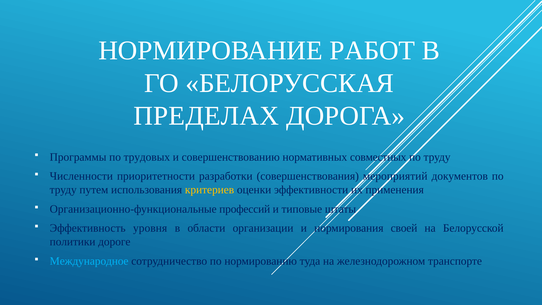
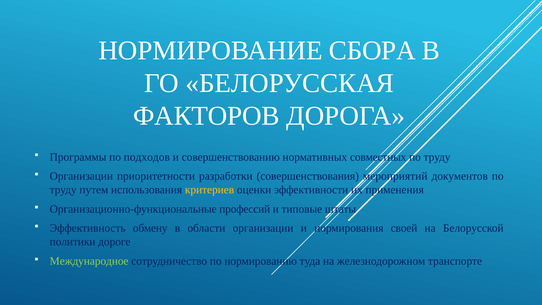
РАБОТ: РАБОТ -> СБОРА
ПРЕДЕЛАХ: ПРЕДЕЛАХ -> ФАКТОРОВ
трудовых: трудовых -> подходов
Численности at (81, 176): Численности -> Организации
уровня: уровня -> обмену
Международное colour: light blue -> light green
